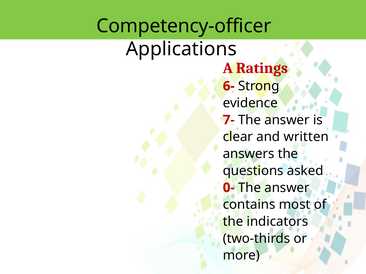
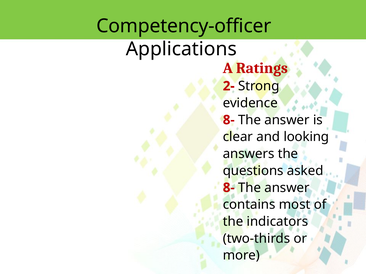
6-: 6- -> 2-
7- at (229, 120): 7- -> 8-
written: written -> looking
0- at (229, 188): 0- -> 8-
